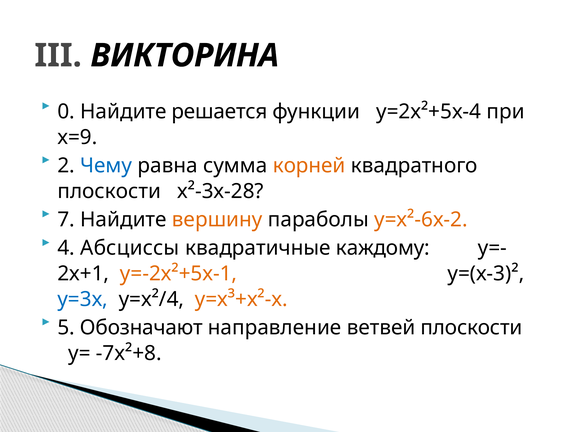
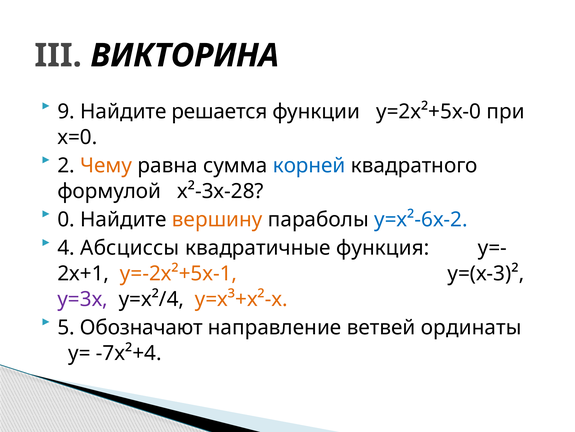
0: 0 -> 9
у=2х²+5х-4: у=2х²+5х-4 -> у=2х²+5х-0
х=9: х=9 -> х=0
Чему colour: blue -> orange
корней colour: orange -> blue
плоскости at (109, 191): плоскости -> формулой
7: 7 -> 0
у=х²-6х-2 colour: orange -> blue
каждому: каждому -> функция
у=3х colour: blue -> purple
ветвей плоскости: плоскости -> ординаты
-7х²+8: -7х²+8 -> -7х²+4
